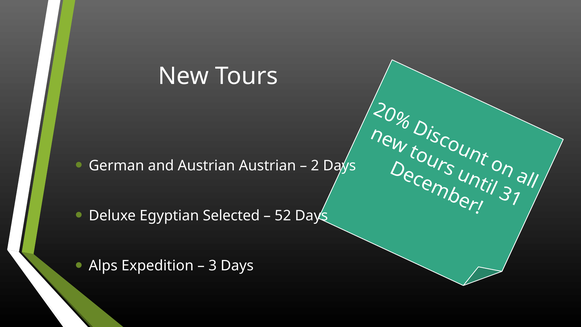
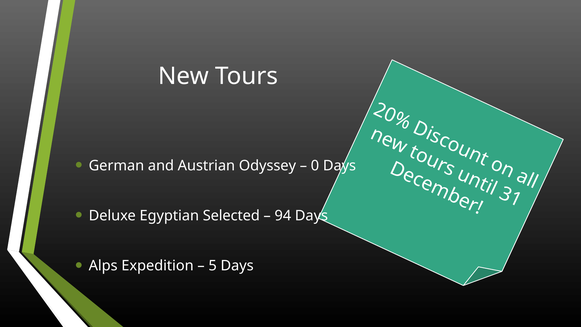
Austrian Austrian: Austrian -> Odyssey
2 at (315, 165): 2 -> 0
52: 52 -> 94
3 at (213, 266): 3 -> 5
